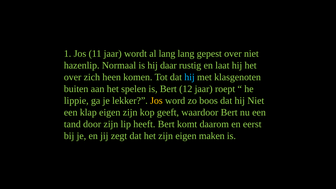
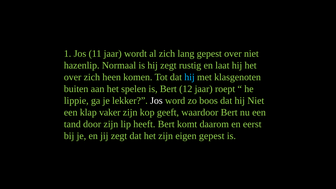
al lang: lang -> zich
hij daar: daar -> zegt
Jos at (156, 101) colour: yellow -> white
klap eigen: eigen -> vaker
eigen maken: maken -> gepest
